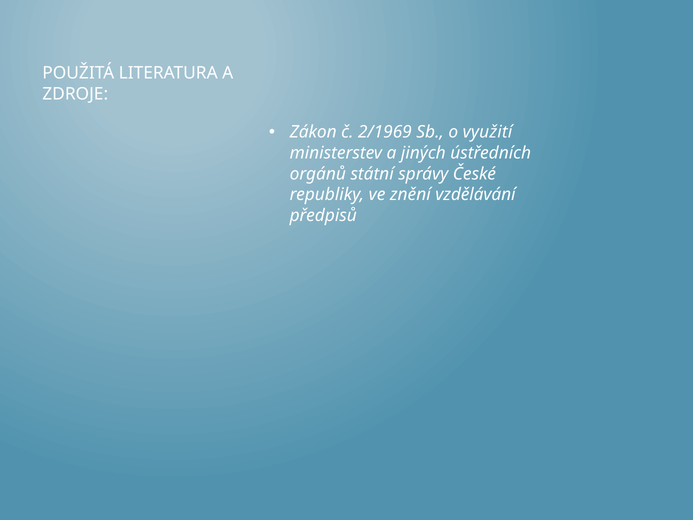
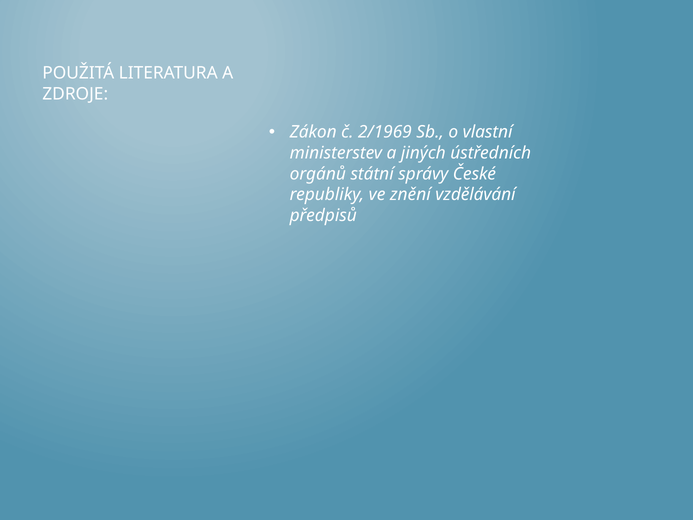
využití: využití -> vlastní
